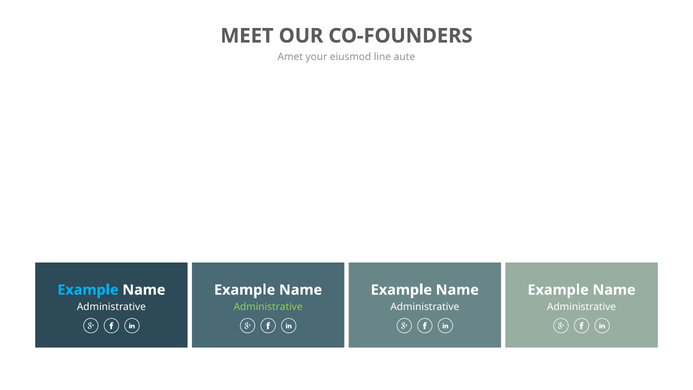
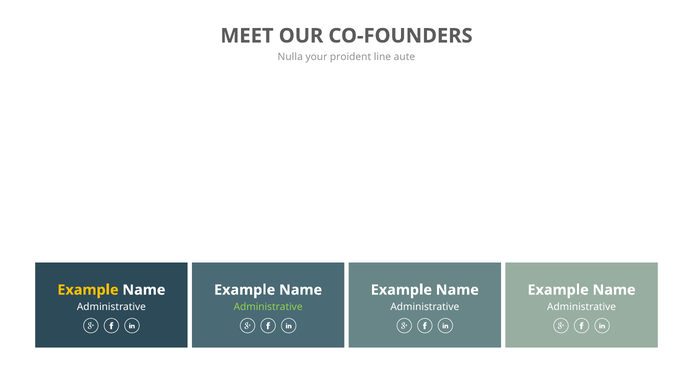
Amet: Amet -> Nulla
eiusmod: eiusmod -> proident
Example at (88, 290) colour: light blue -> yellow
